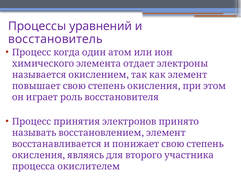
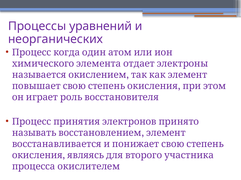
восстановитель: восстановитель -> неорганических
